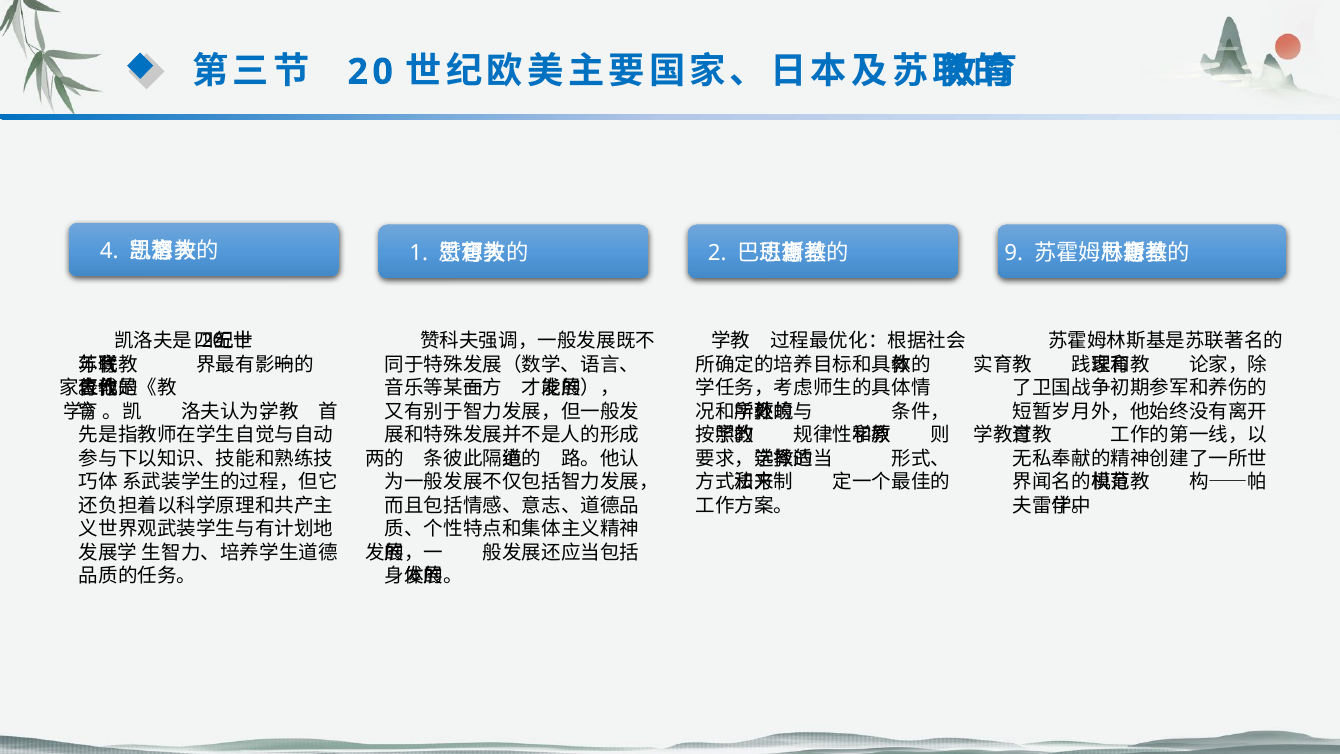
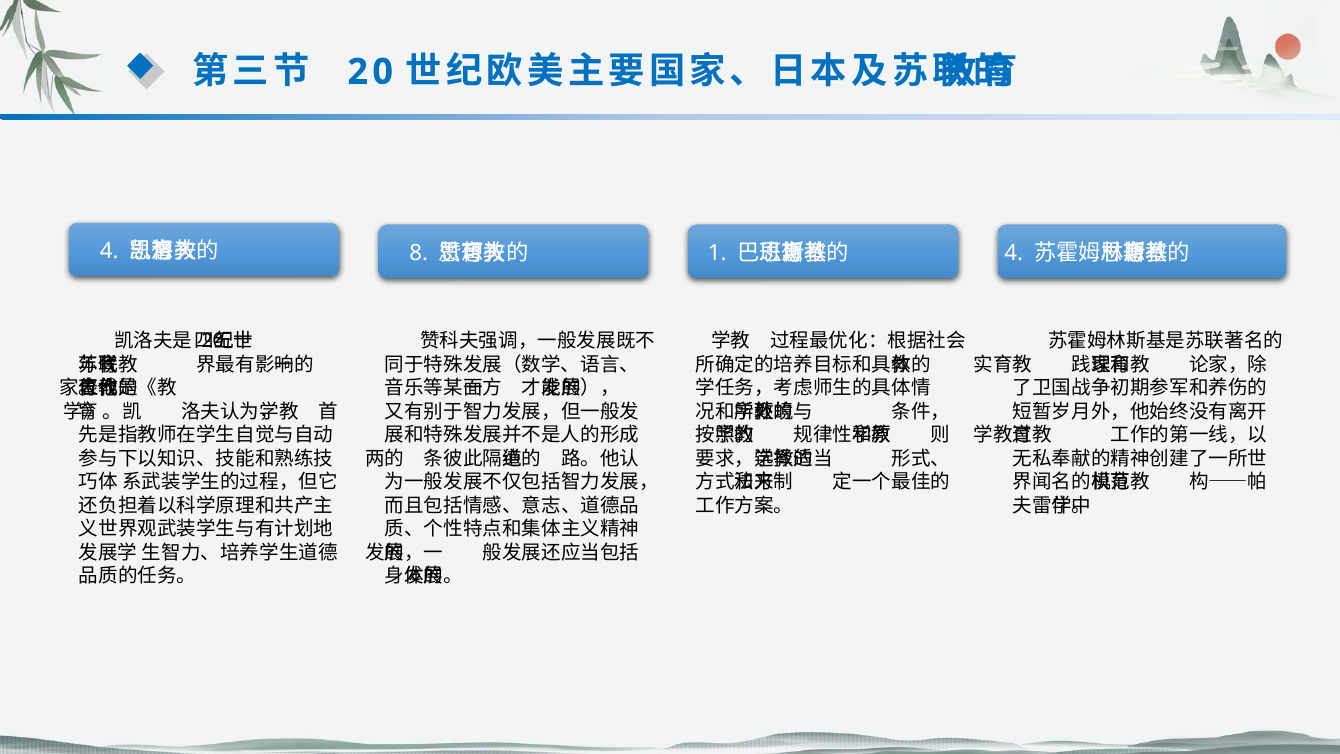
1: 1 -> 8
2: 2 -> 1
9 at (1014, 253): 9 -> 4
